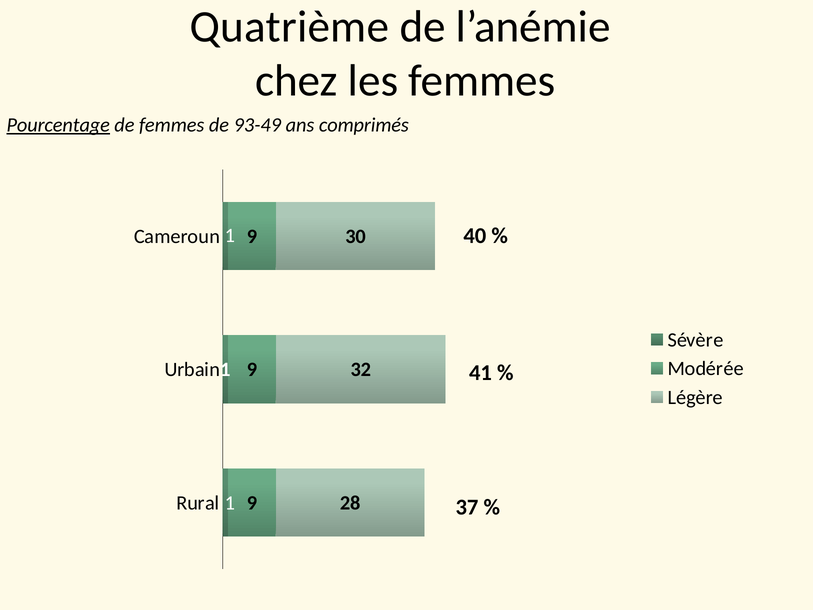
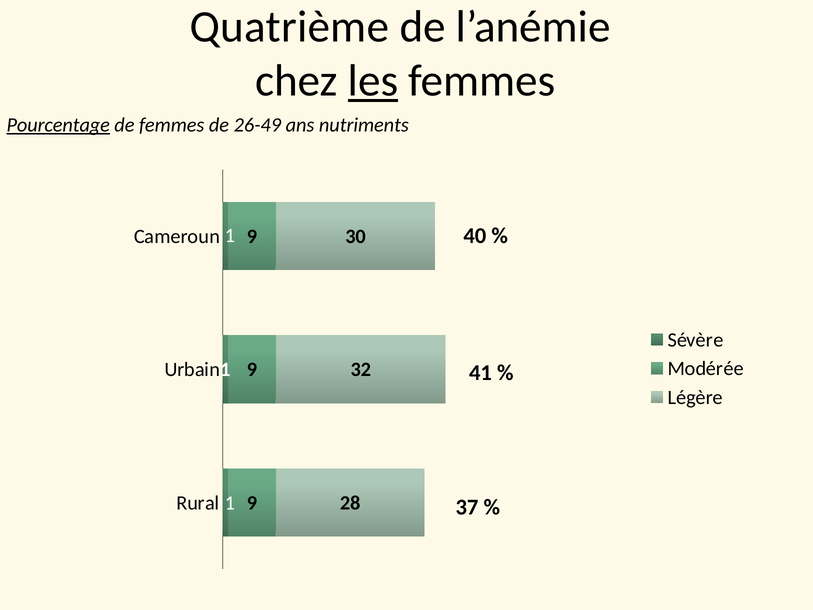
les underline: none -> present
93-49: 93-49 -> 26-49
comprimés: comprimés -> nutriments
